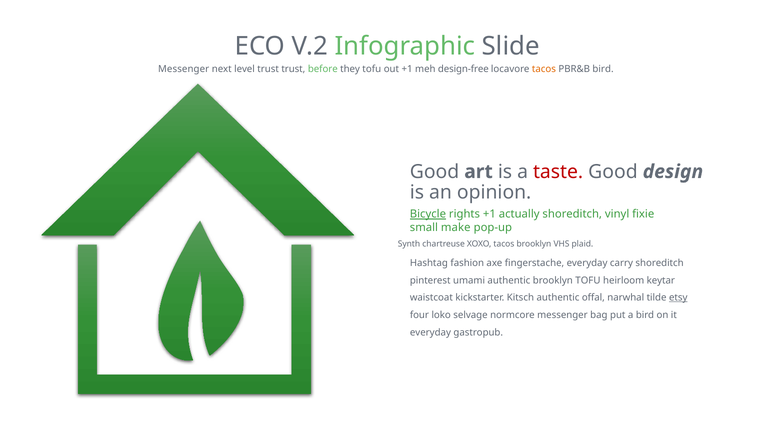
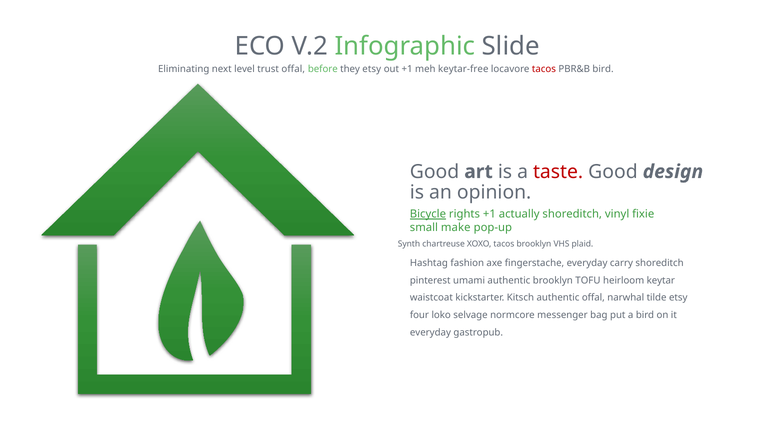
Messenger at (184, 69): Messenger -> Eliminating
trust trust: trust -> offal
they tofu: tofu -> etsy
design-free: design-free -> keytar-free
tacos at (544, 69) colour: orange -> red
etsy at (678, 297) underline: present -> none
